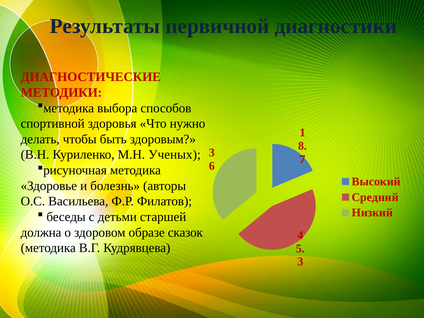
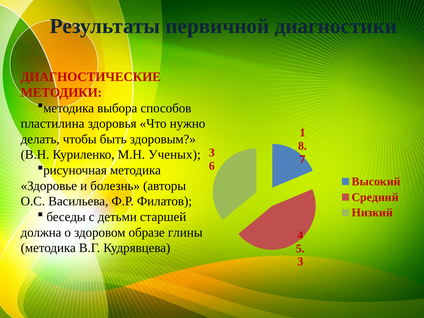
спортивной: спортивной -> пластилина
сказок: сказок -> глины
